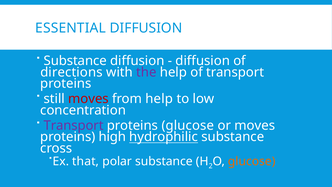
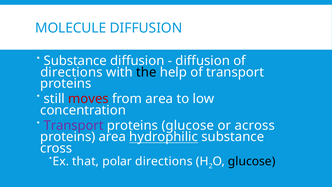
ESSENTIAL: ESSENTIAL -> MOLECULE
the colour: purple -> black
from help: help -> area
or moves: moves -> across
proteins high: high -> area
polar substance: substance -> directions
glucose at (252, 161) colour: orange -> black
